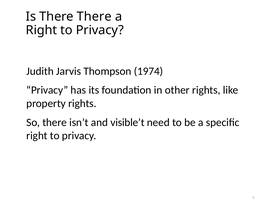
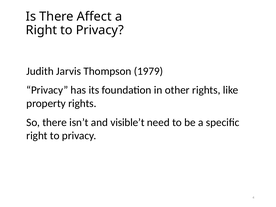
There There: There -> Affect
1974: 1974 -> 1979
